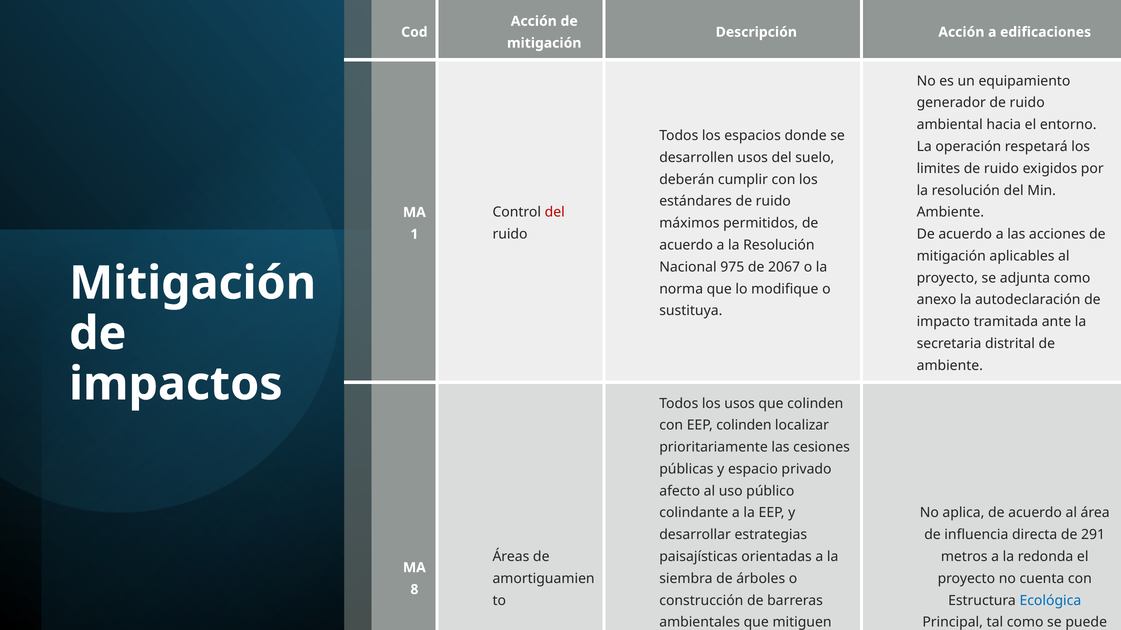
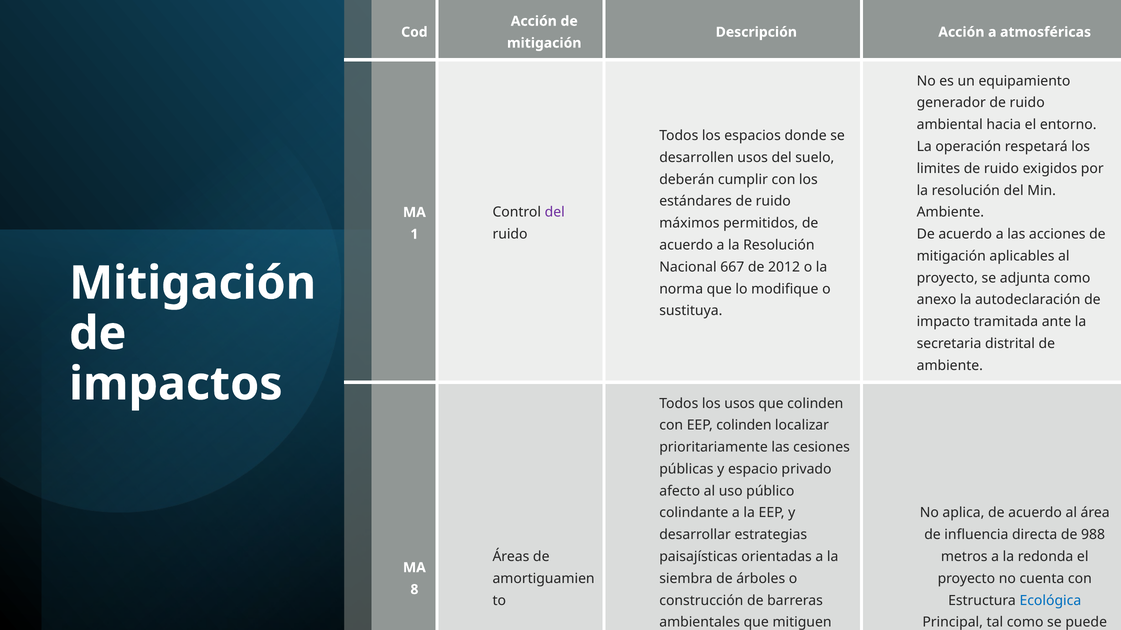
a edificaciones: edificaciones -> atmosféricas
del at (555, 212) colour: red -> purple
975: 975 -> 667
2067: 2067 -> 2012
291: 291 -> 988
